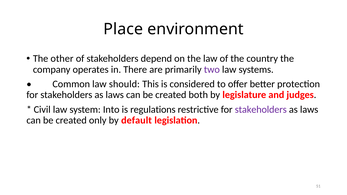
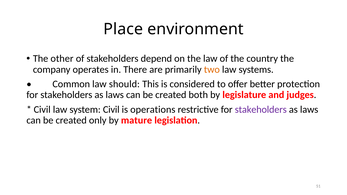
two colour: purple -> orange
system Into: Into -> Civil
regulations: regulations -> operations
default: default -> mature
